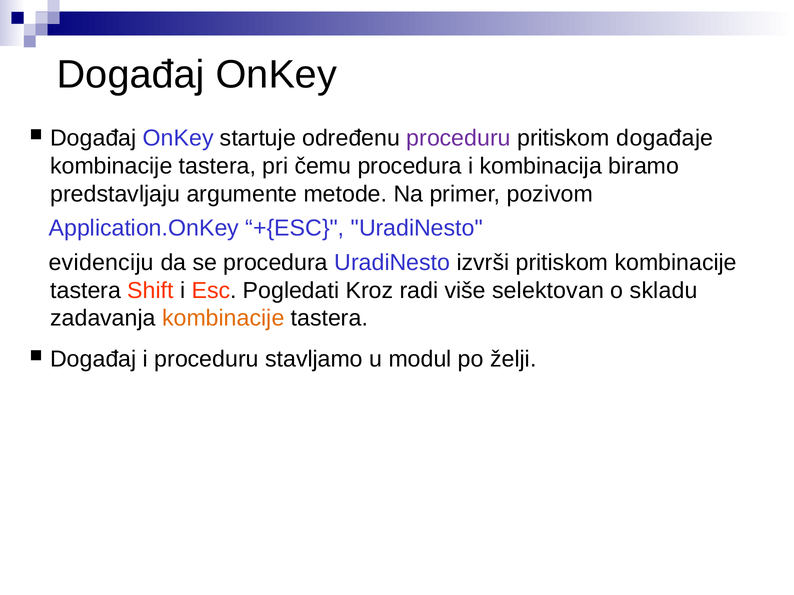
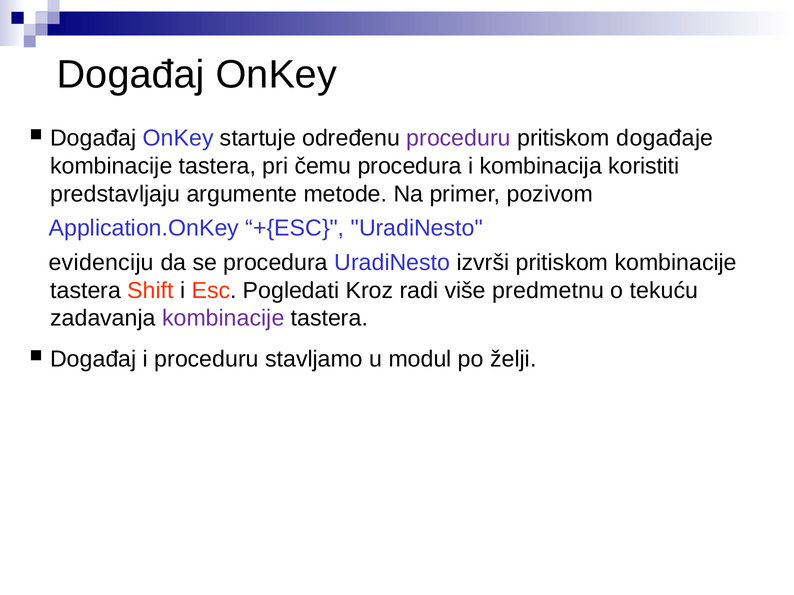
biramo: biramo -> koristiti
selektovan: selektovan -> predmetnu
skladu: skladu -> tekuću
kombinacije at (223, 318) colour: orange -> purple
